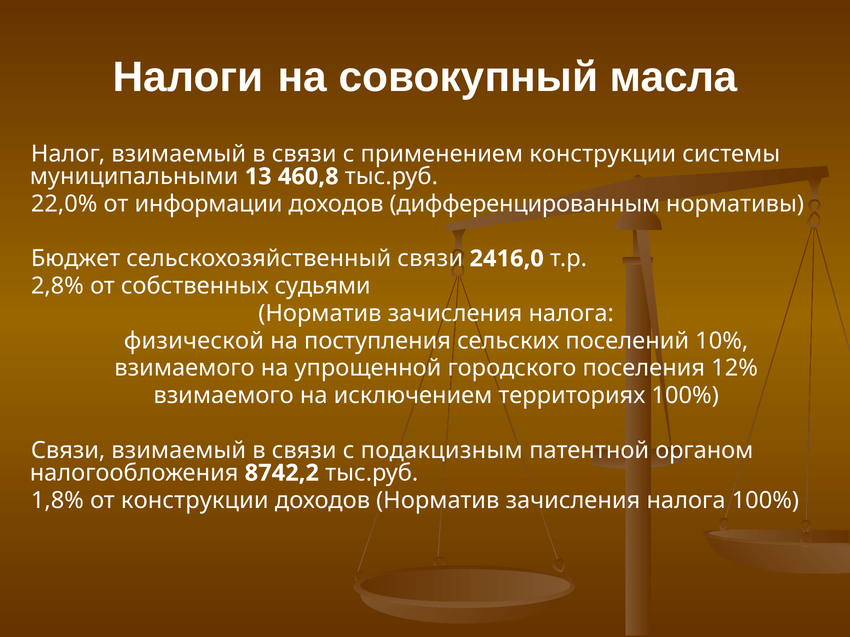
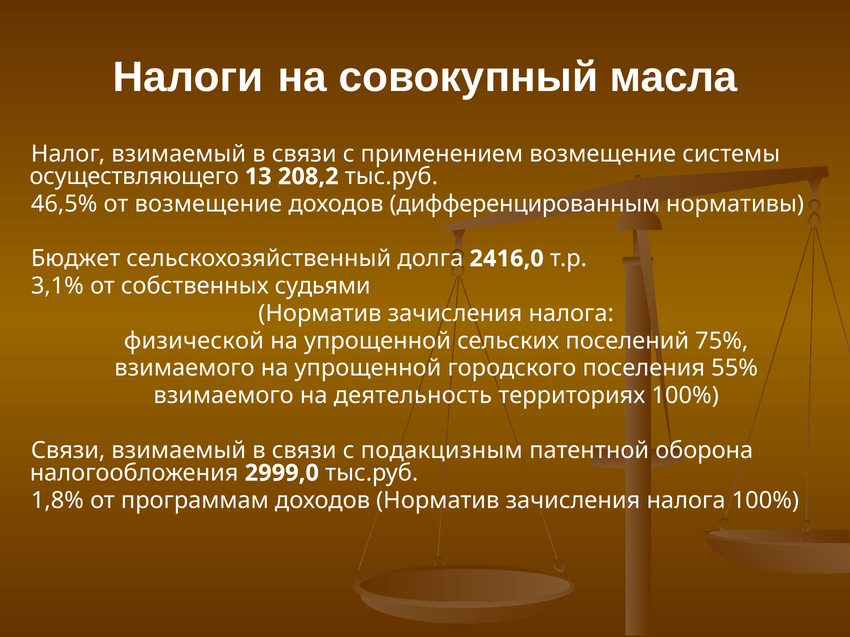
применением конструкции: конструкции -> возмещение
муниципальными: муниципальными -> осуществляющего
460,8: 460,8 -> 208,2
22,0%: 22,0% -> 46,5%
от информации: информации -> возмещение
сельскохозяйственный связи: связи -> долга
2,8%: 2,8% -> 3,1%
поступления at (378, 341): поступления -> упрощенной
10%: 10% -> 75%
12%: 12% -> 55%
исключением: исключением -> деятельность
органом: органом -> оборона
8742,2: 8742,2 -> 2999,0
от конструкции: конструкции -> программам
